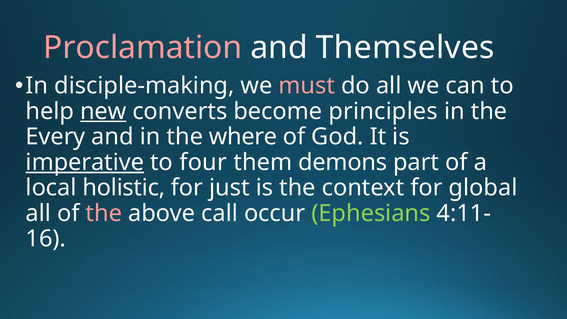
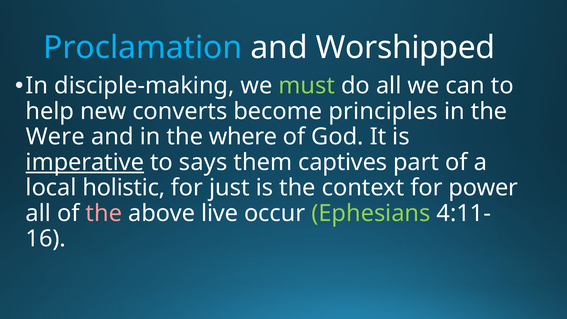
Proclamation colour: pink -> light blue
Themselves: Themselves -> Worshipped
must colour: pink -> light green
new underline: present -> none
Every: Every -> Were
four: four -> says
demons: demons -> captives
global: global -> power
call: call -> live
